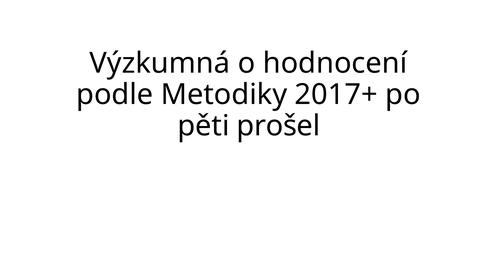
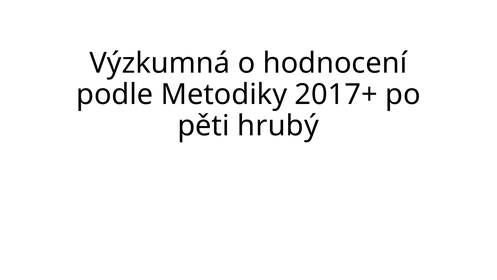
prošel: prošel -> hrubý
